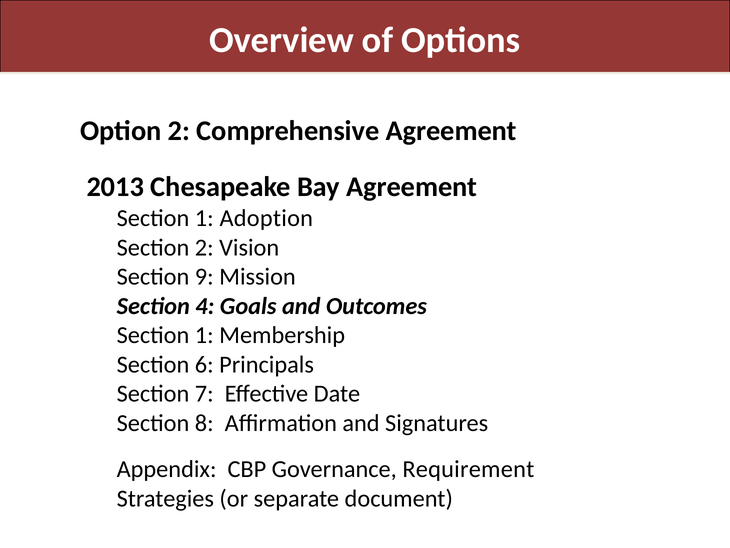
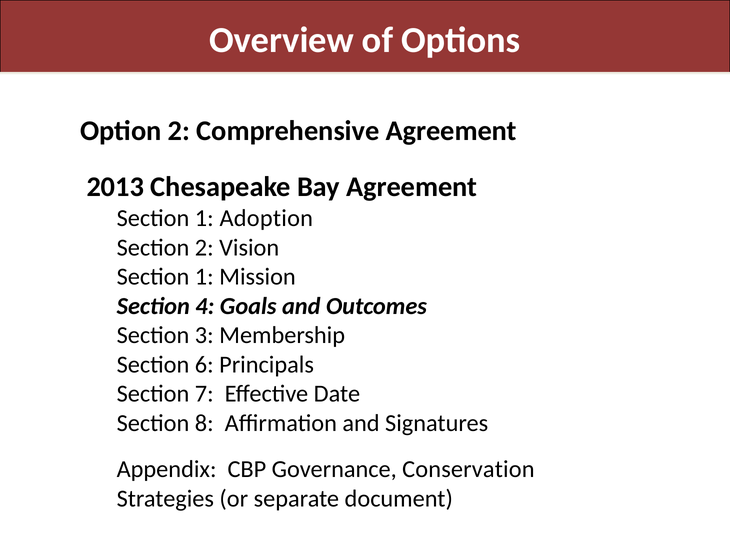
9 at (204, 277): 9 -> 1
1 at (204, 335): 1 -> 3
Requirement: Requirement -> Conservation
